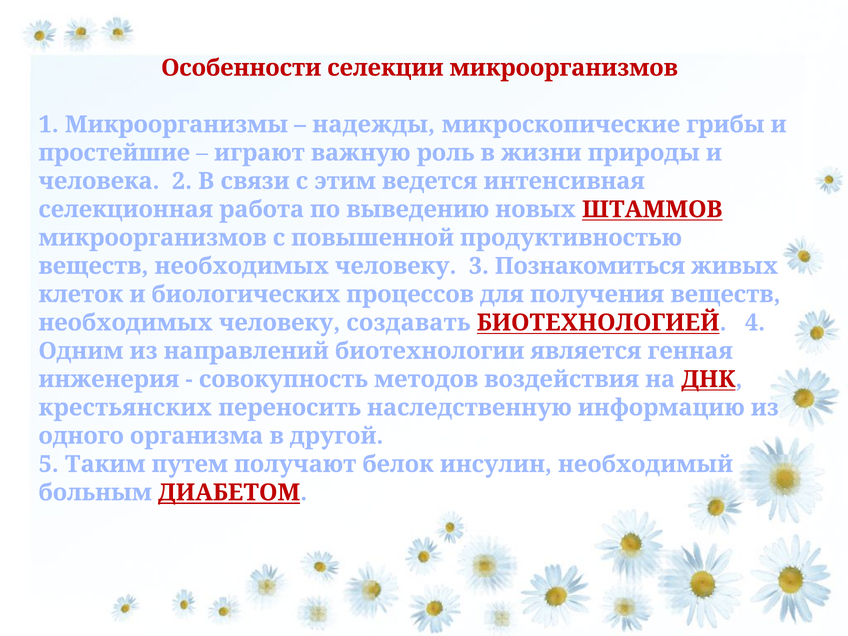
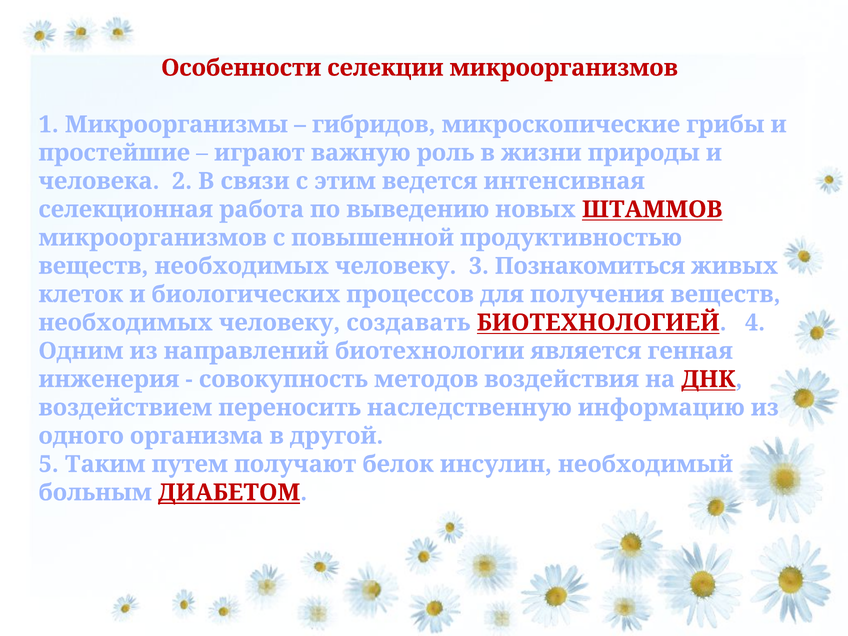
надежды: надежды -> гибридов
крестьянских: крестьянских -> воздействием
